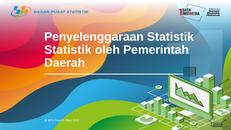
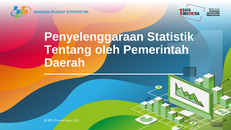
Statistik at (68, 50): Statistik -> Tentang
